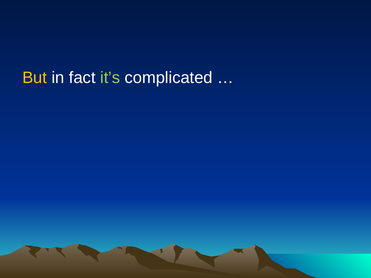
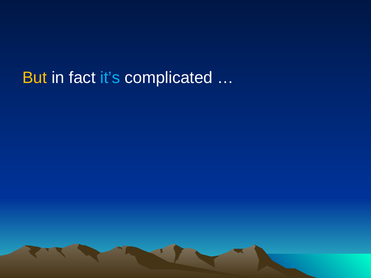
it’s colour: light green -> light blue
